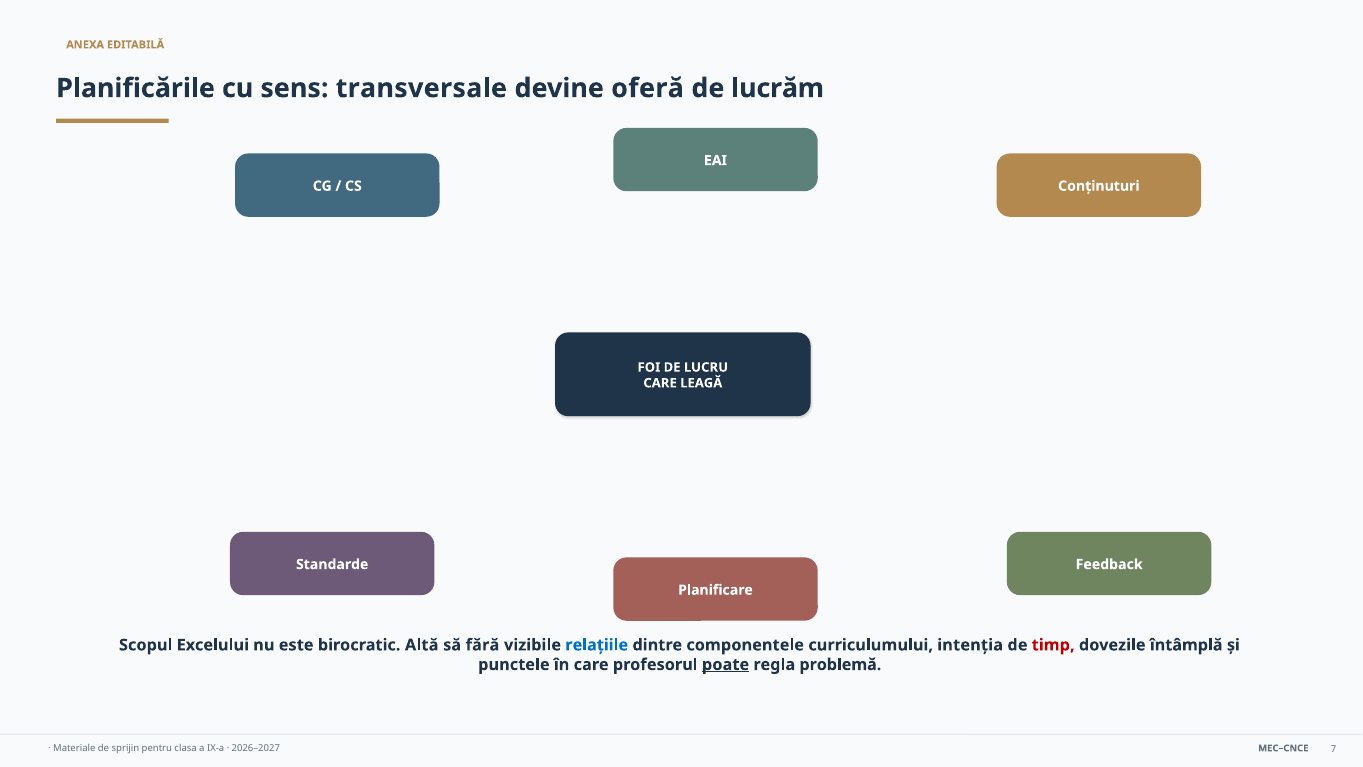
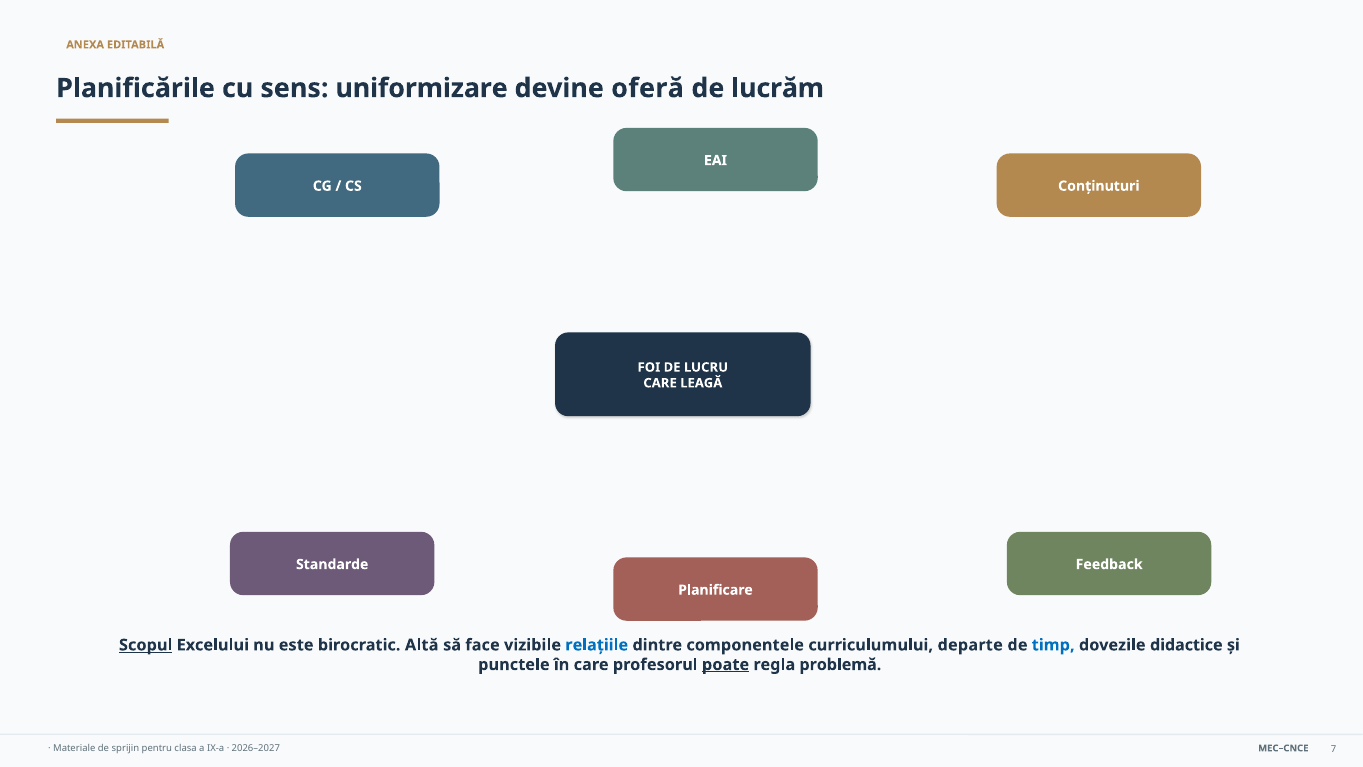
transversale: transversale -> uniformizare
Scopul underline: none -> present
fără: fără -> face
intenția: intenția -> departe
timp colour: red -> blue
întâmplă: întâmplă -> didactice
